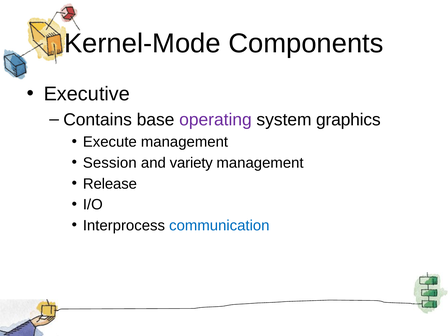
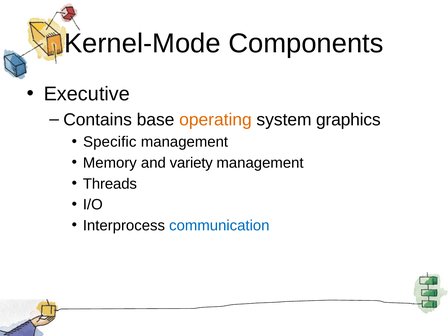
operating colour: purple -> orange
Execute: Execute -> Specific
Session: Session -> Memory
Release: Release -> Threads
